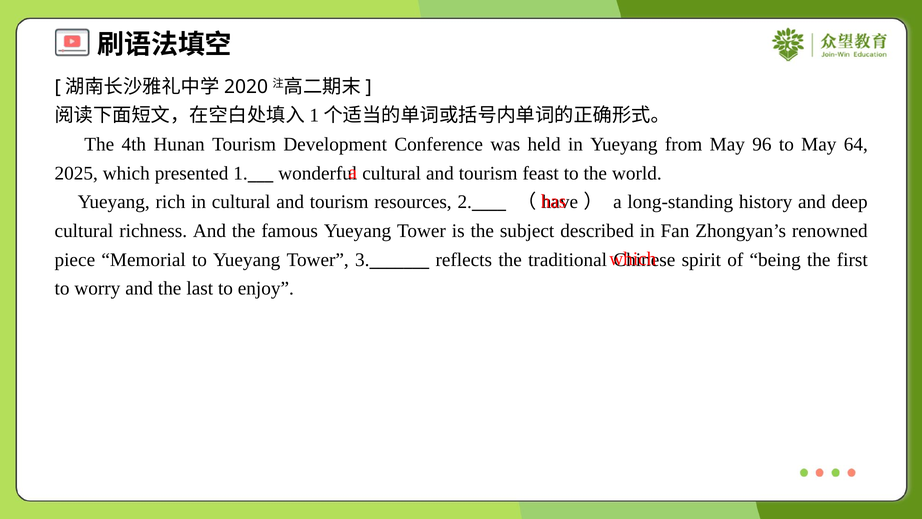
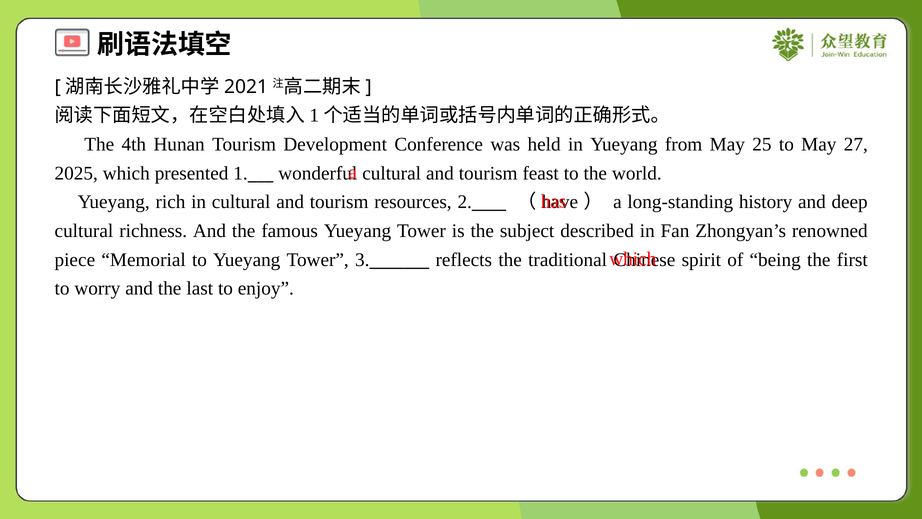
2020: 2020 -> 2021
96: 96 -> 25
64: 64 -> 27
